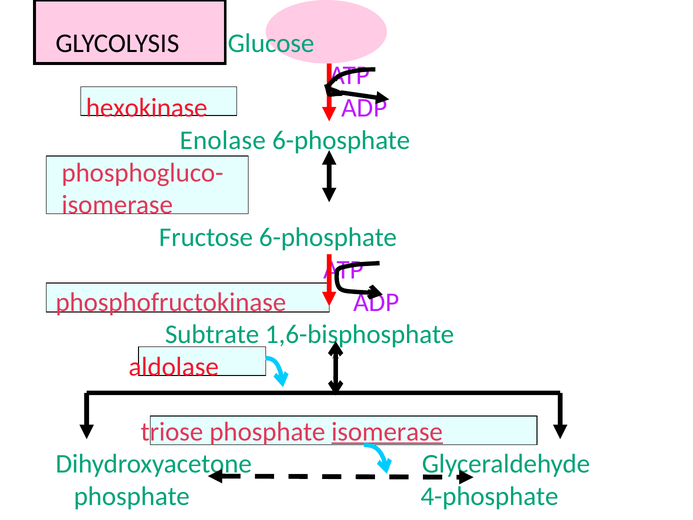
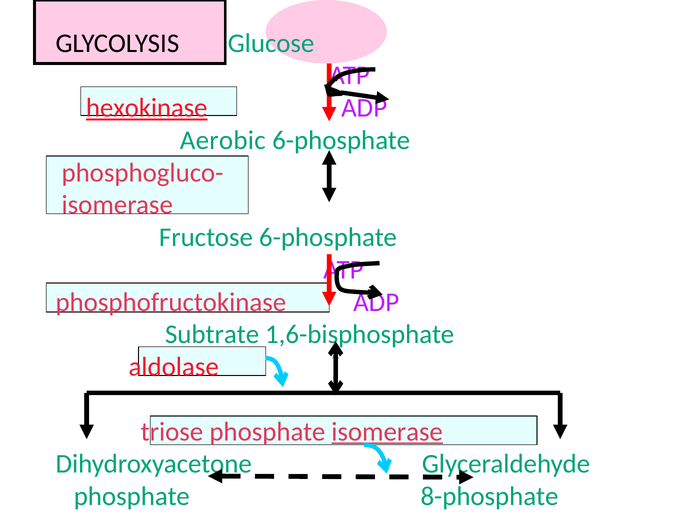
hexokinase underline: none -> present
Enolase: Enolase -> Aerobic
4-phosphate: 4-phosphate -> 8-phosphate
